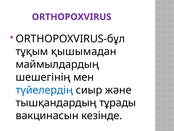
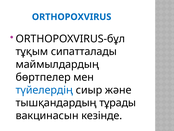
ORTHOPOXVIRUS colour: purple -> blue
қышымадан: қышымадан -> сипатталады
шешегінің: шешегінің -> бөртпелер
